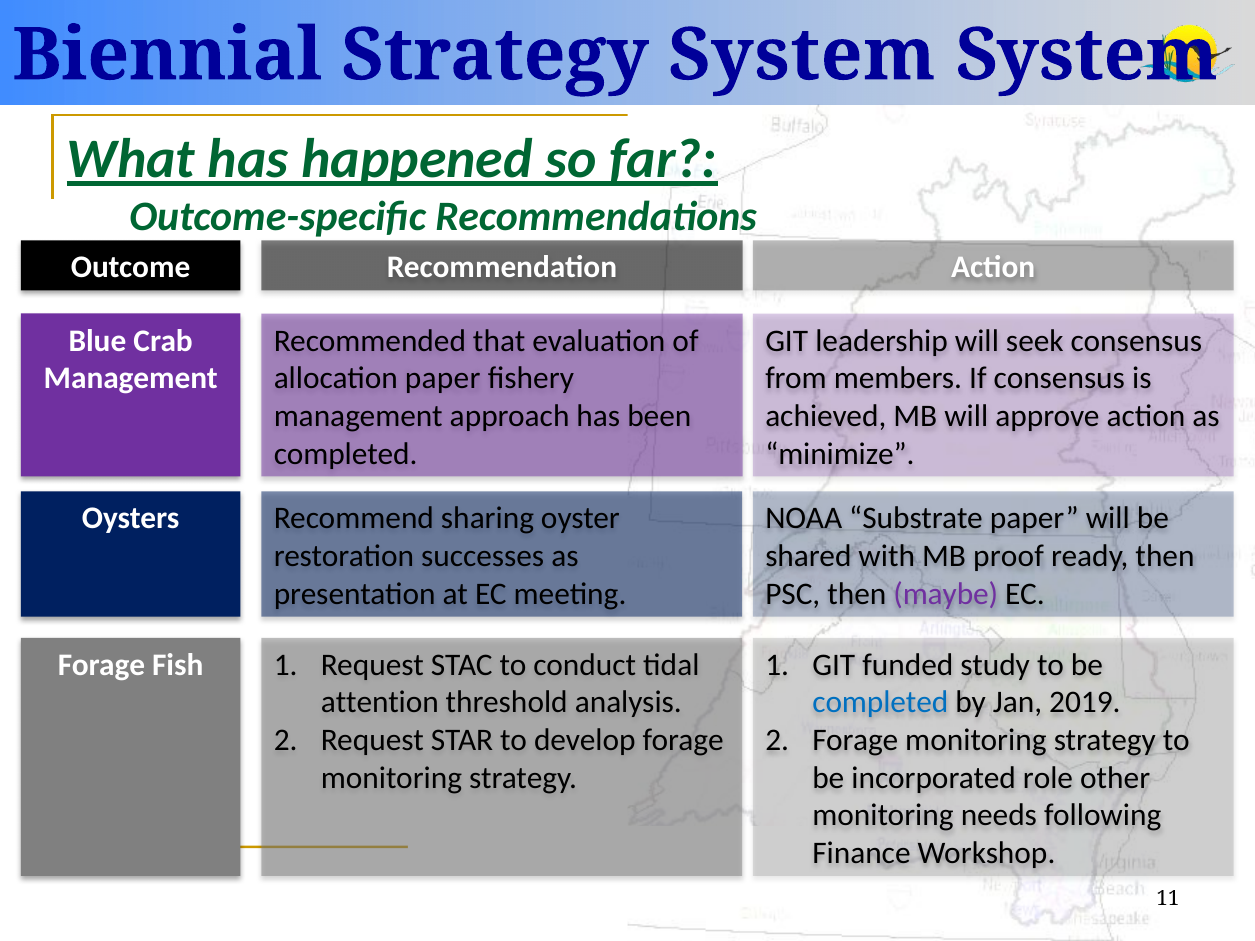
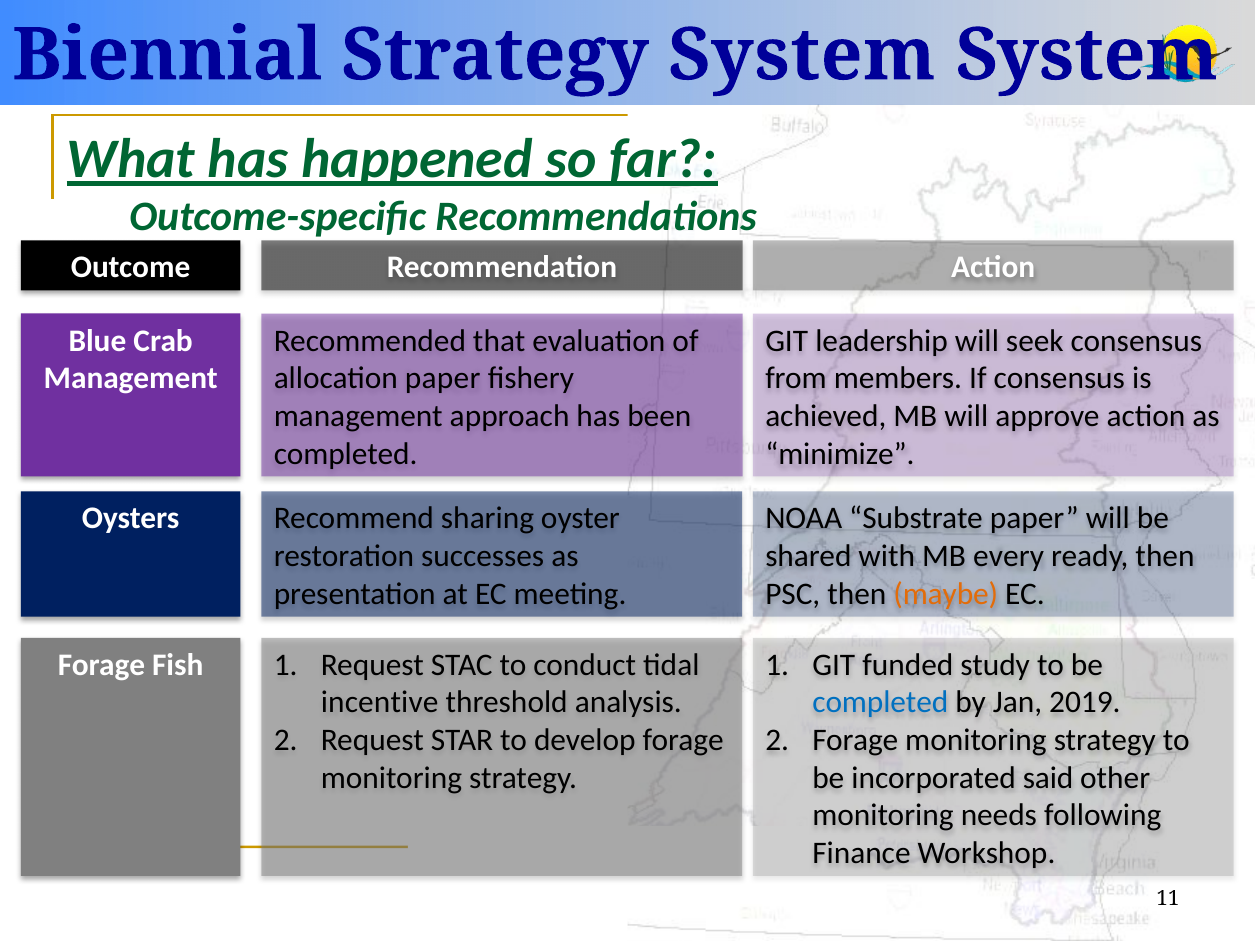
proof: proof -> every
maybe colour: purple -> orange
attention: attention -> incentive
role: role -> said
